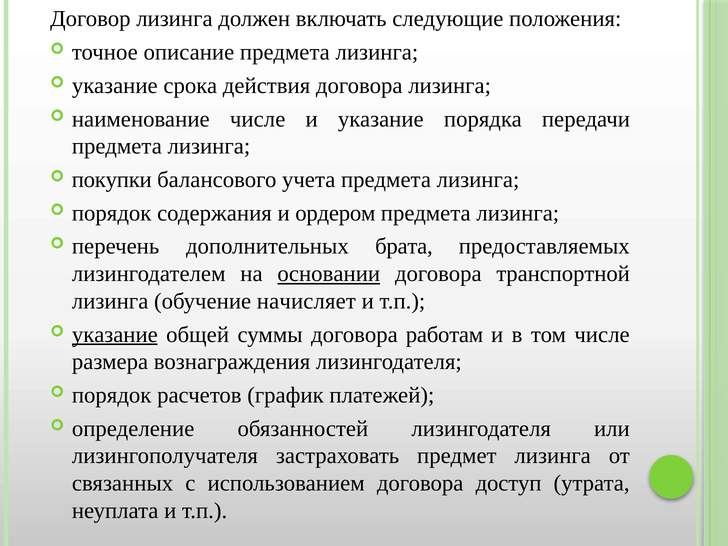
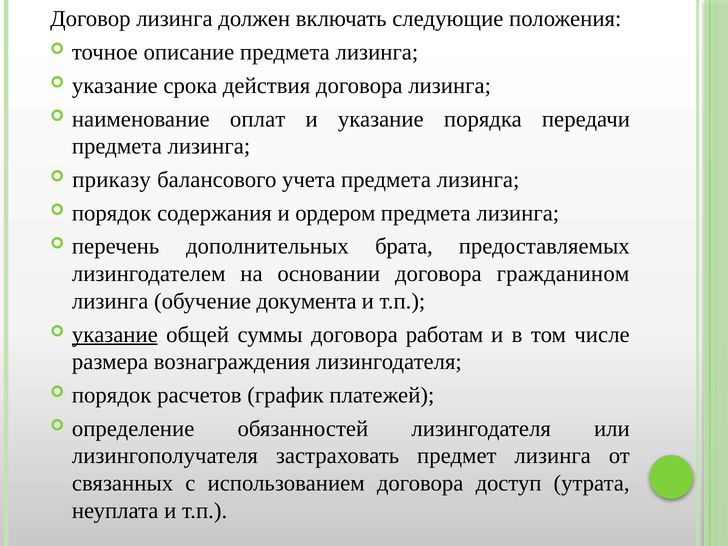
наименование числе: числе -> оплат
покупки: покупки -> приказу
основании underline: present -> none
транспортной: транспортной -> гражданином
начисляет: начисляет -> документа
